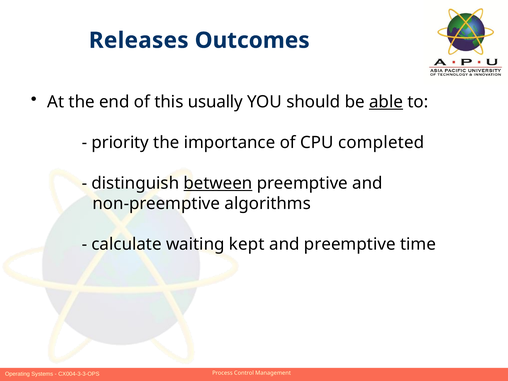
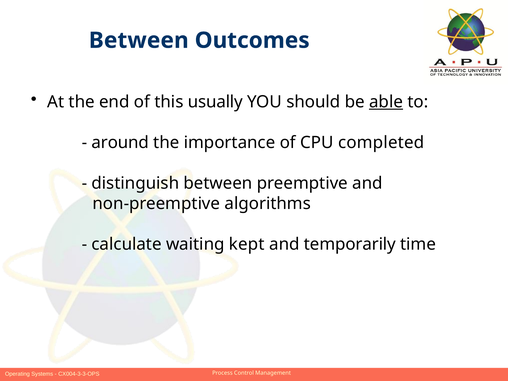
Releases at (139, 40): Releases -> Between
priority: priority -> around
between at (218, 183) underline: present -> none
and preemptive: preemptive -> temporarily
